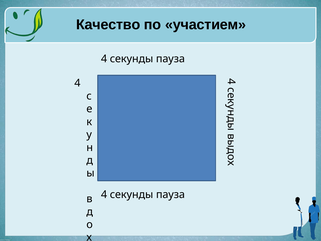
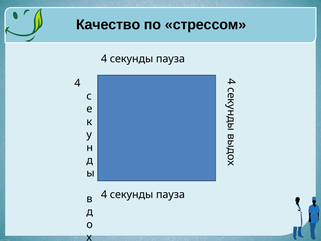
участием: участием -> стрессом
